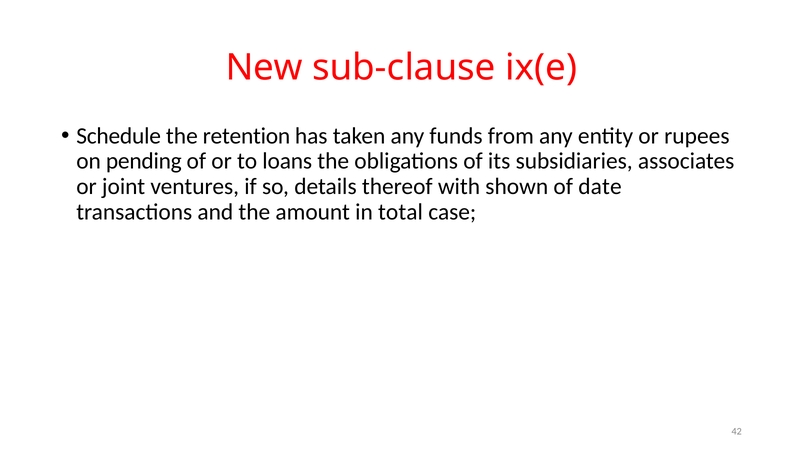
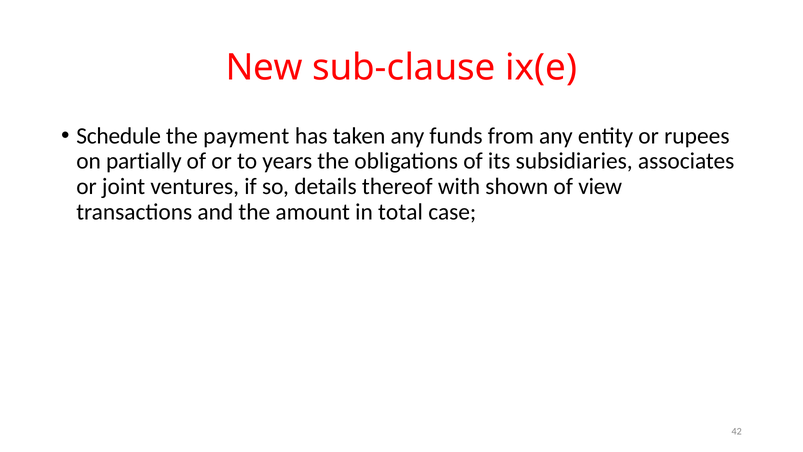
retention: retention -> payment
pending: pending -> partially
loans: loans -> years
date: date -> view
